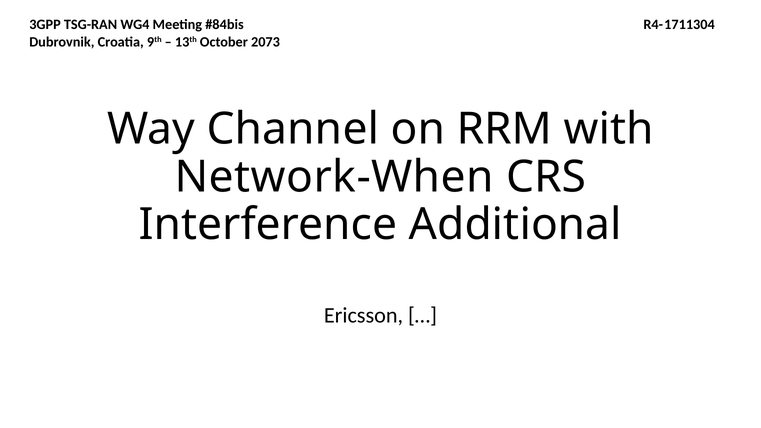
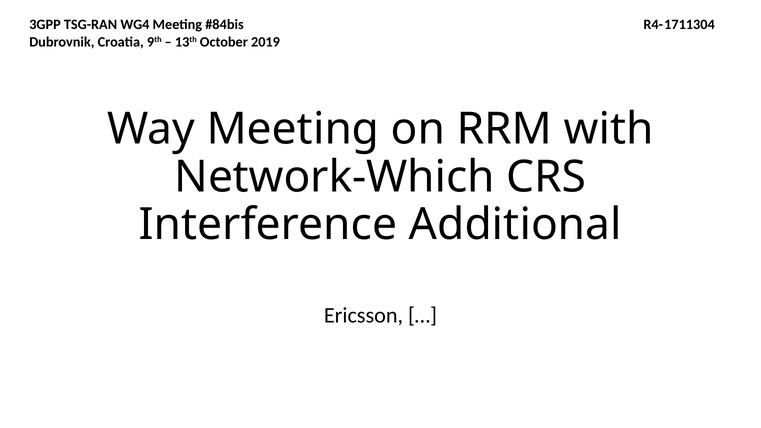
2073: 2073 -> 2019
Way Channel: Channel -> Meeting
Network-When: Network-When -> Network-Which
